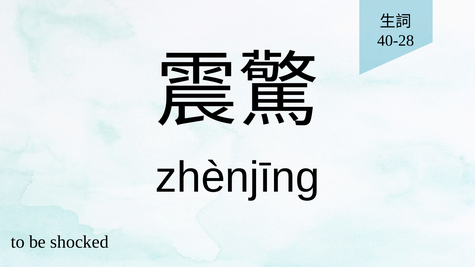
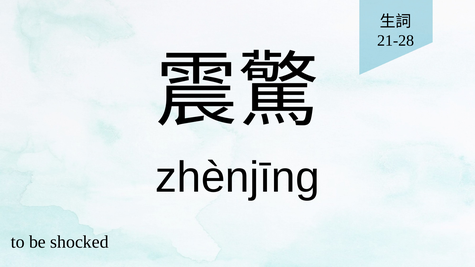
40-28: 40-28 -> 21-28
